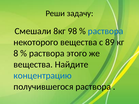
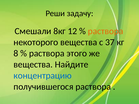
98: 98 -> 12
раствора at (106, 31) colour: blue -> orange
89: 89 -> 37
